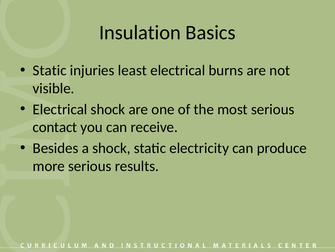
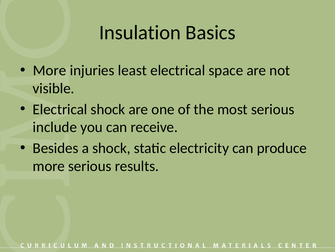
Static at (50, 70): Static -> More
burns: burns -> space
contact: contact -> include
